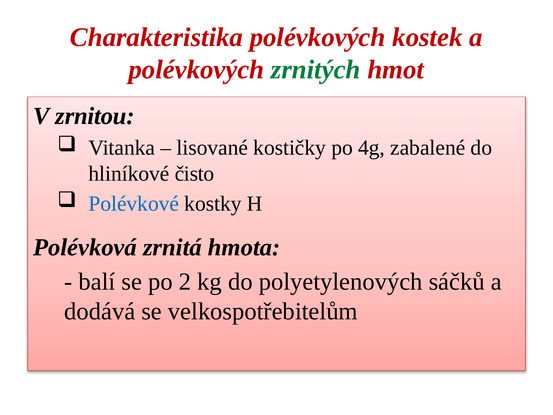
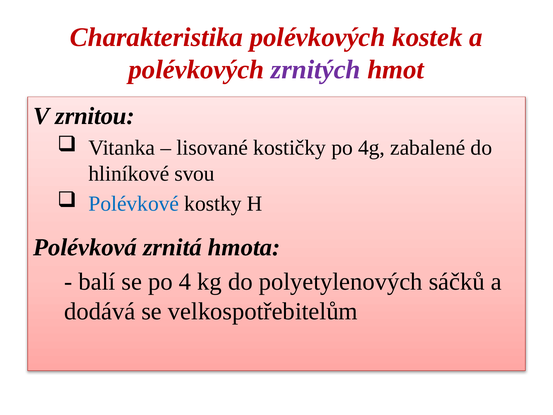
zrnitých colour: green -> purple
čisto: čisto -> svou
2: 2 -> 4
